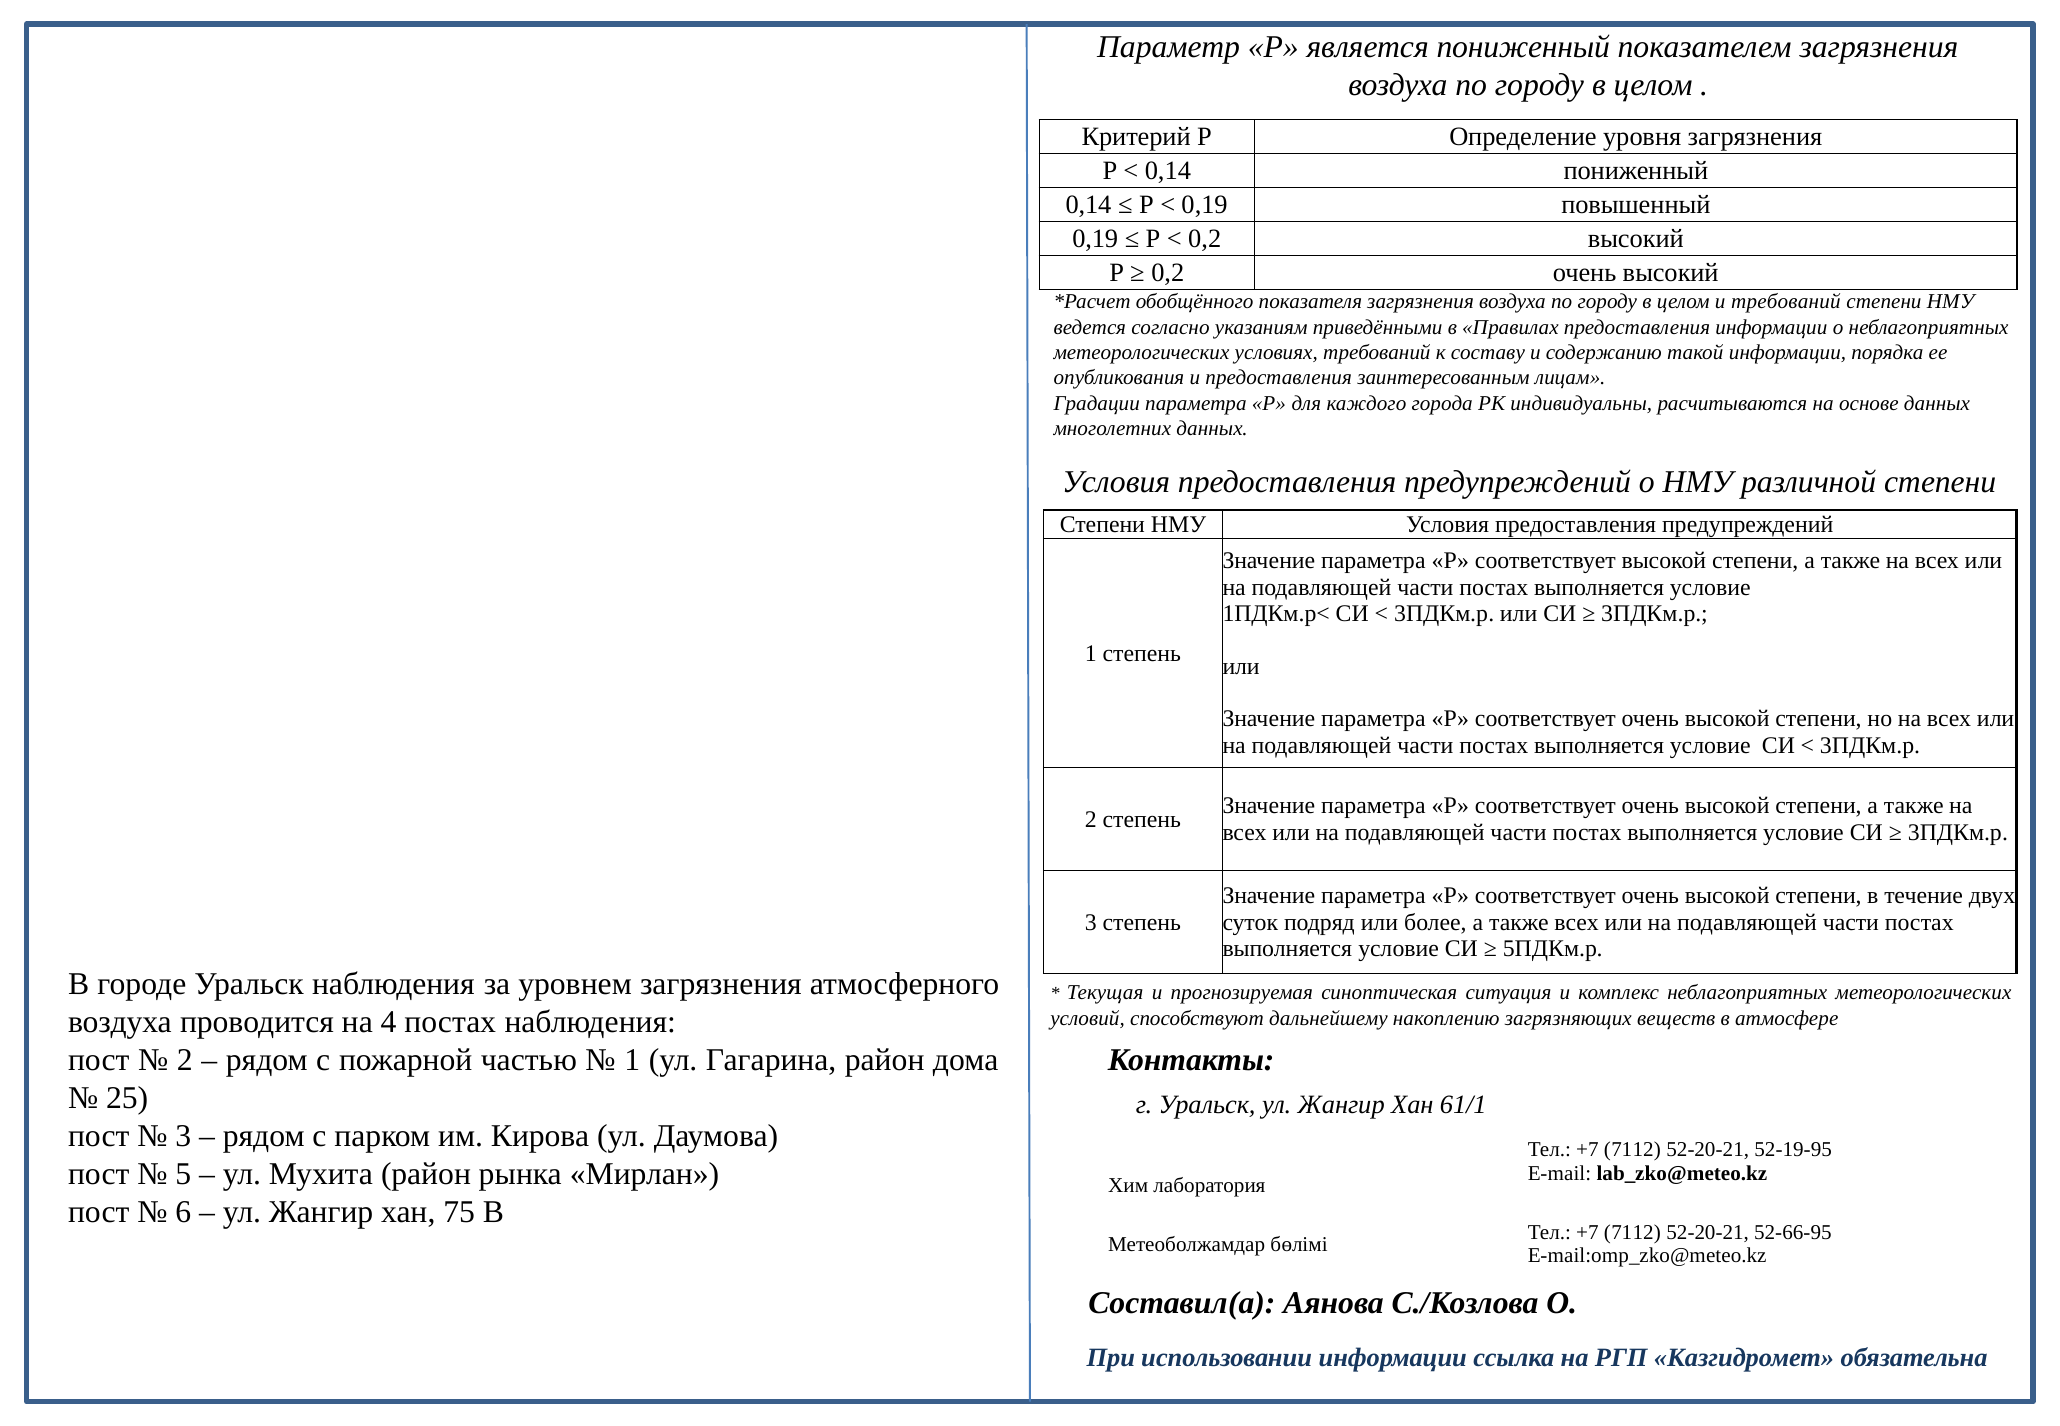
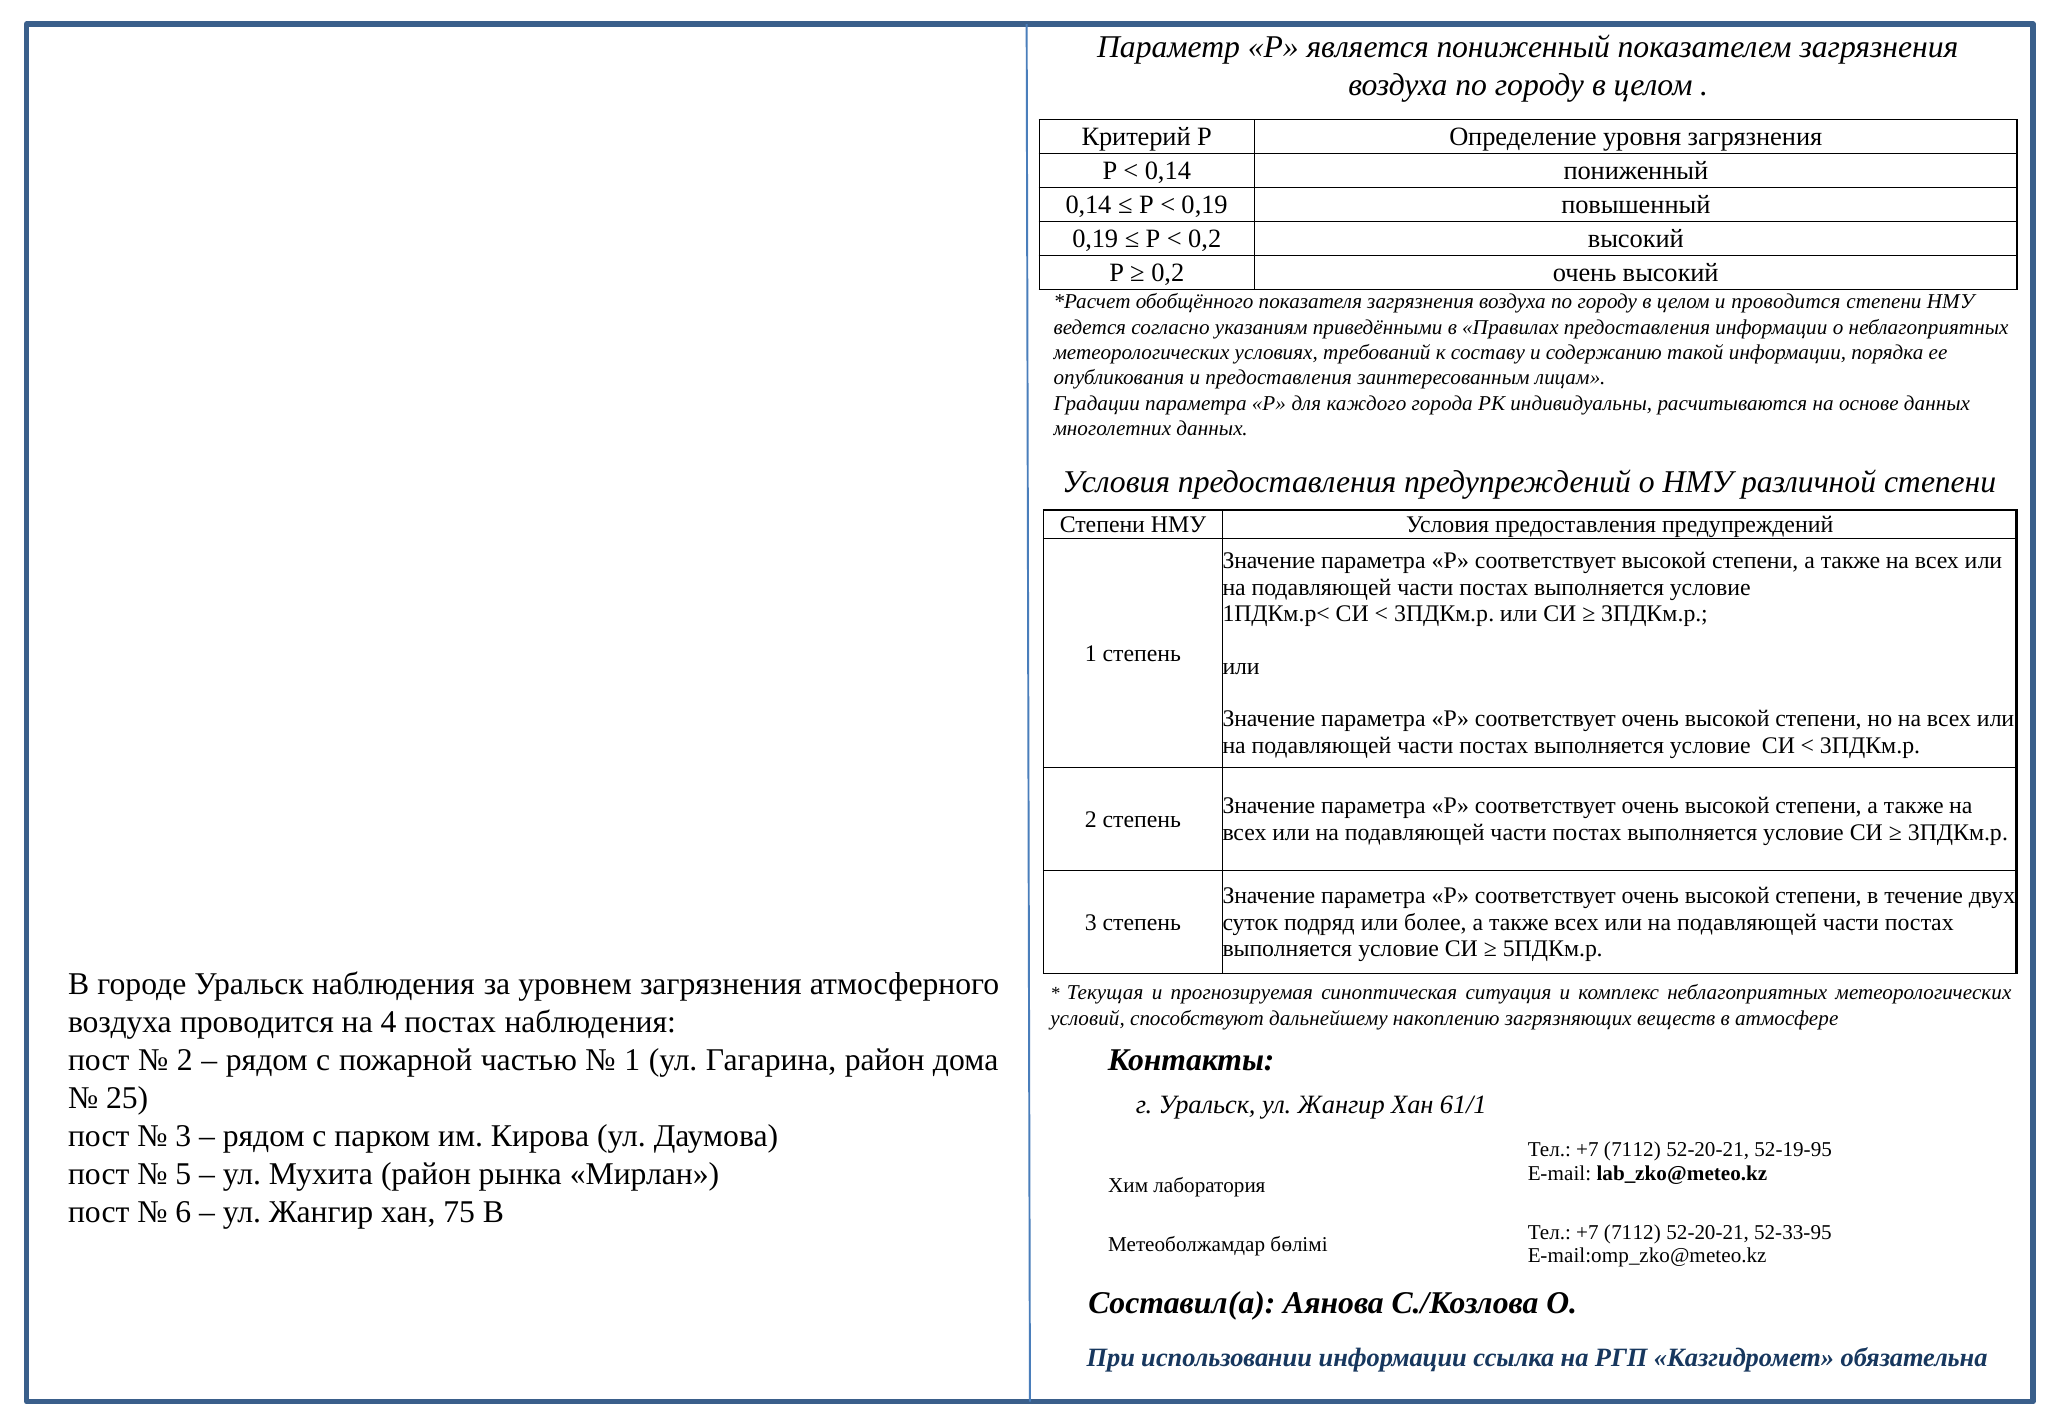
и требований: требований -> проводится
52-66-95: 52-66-95 -> 52-33-95
